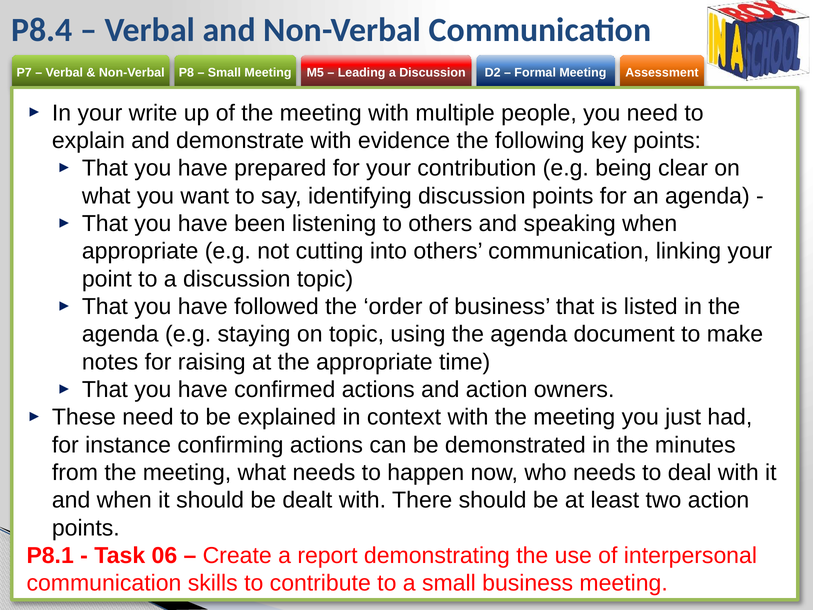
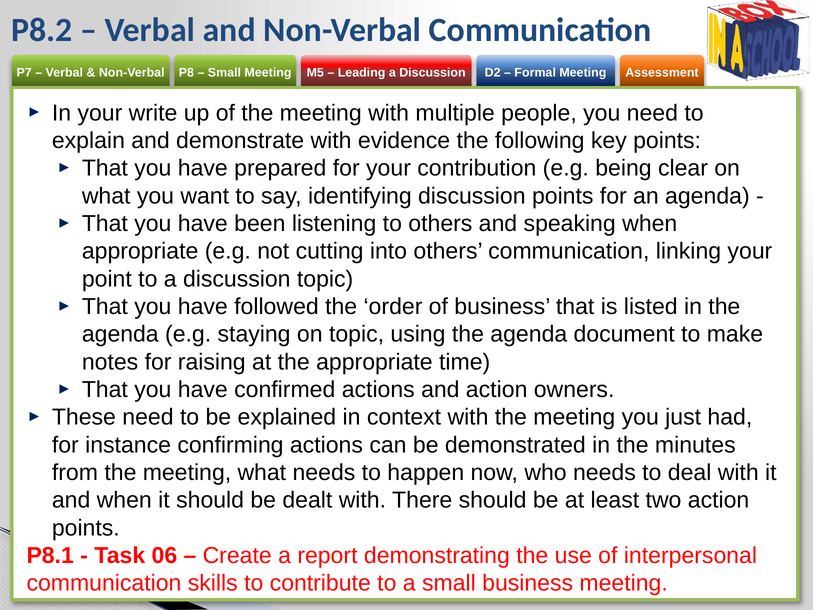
P8.4: P8.4 -> P8.2
